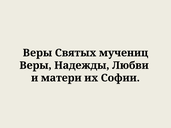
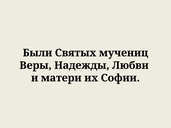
Веры at (37, 53): Веры -> Были
